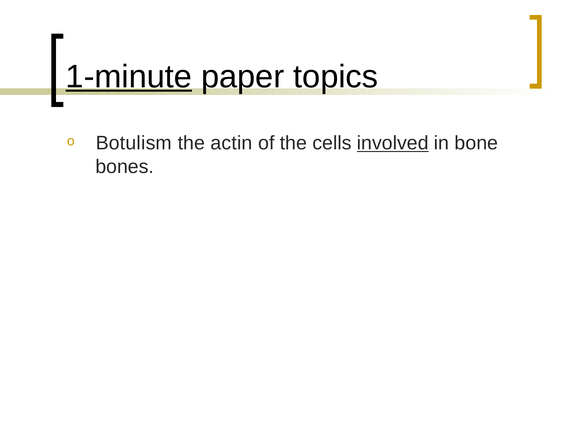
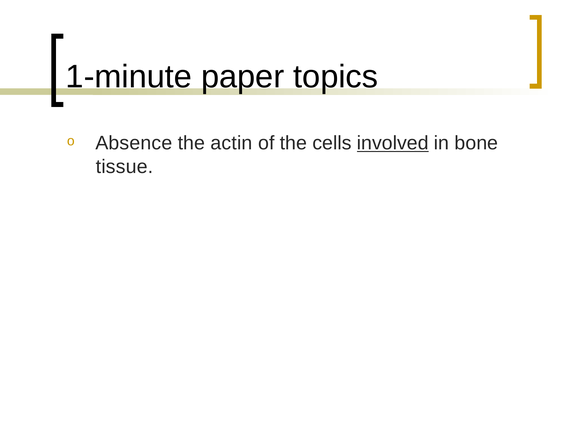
1-minute underline: present -> none
Botulism: Botulism -> Absence
bones: bones -> tissue
